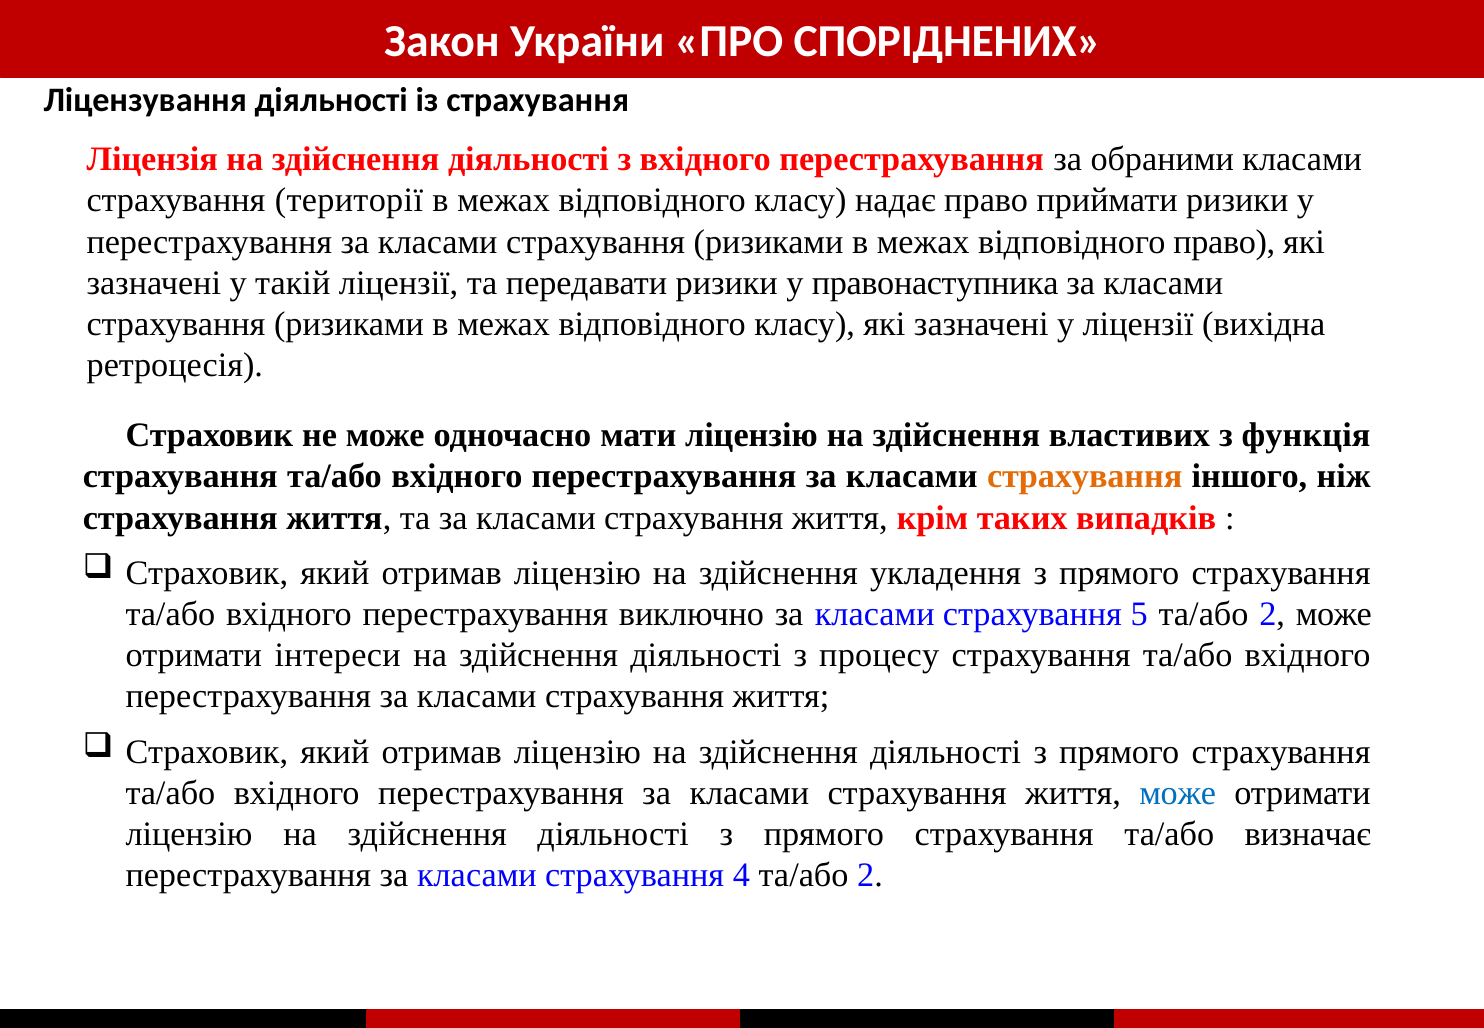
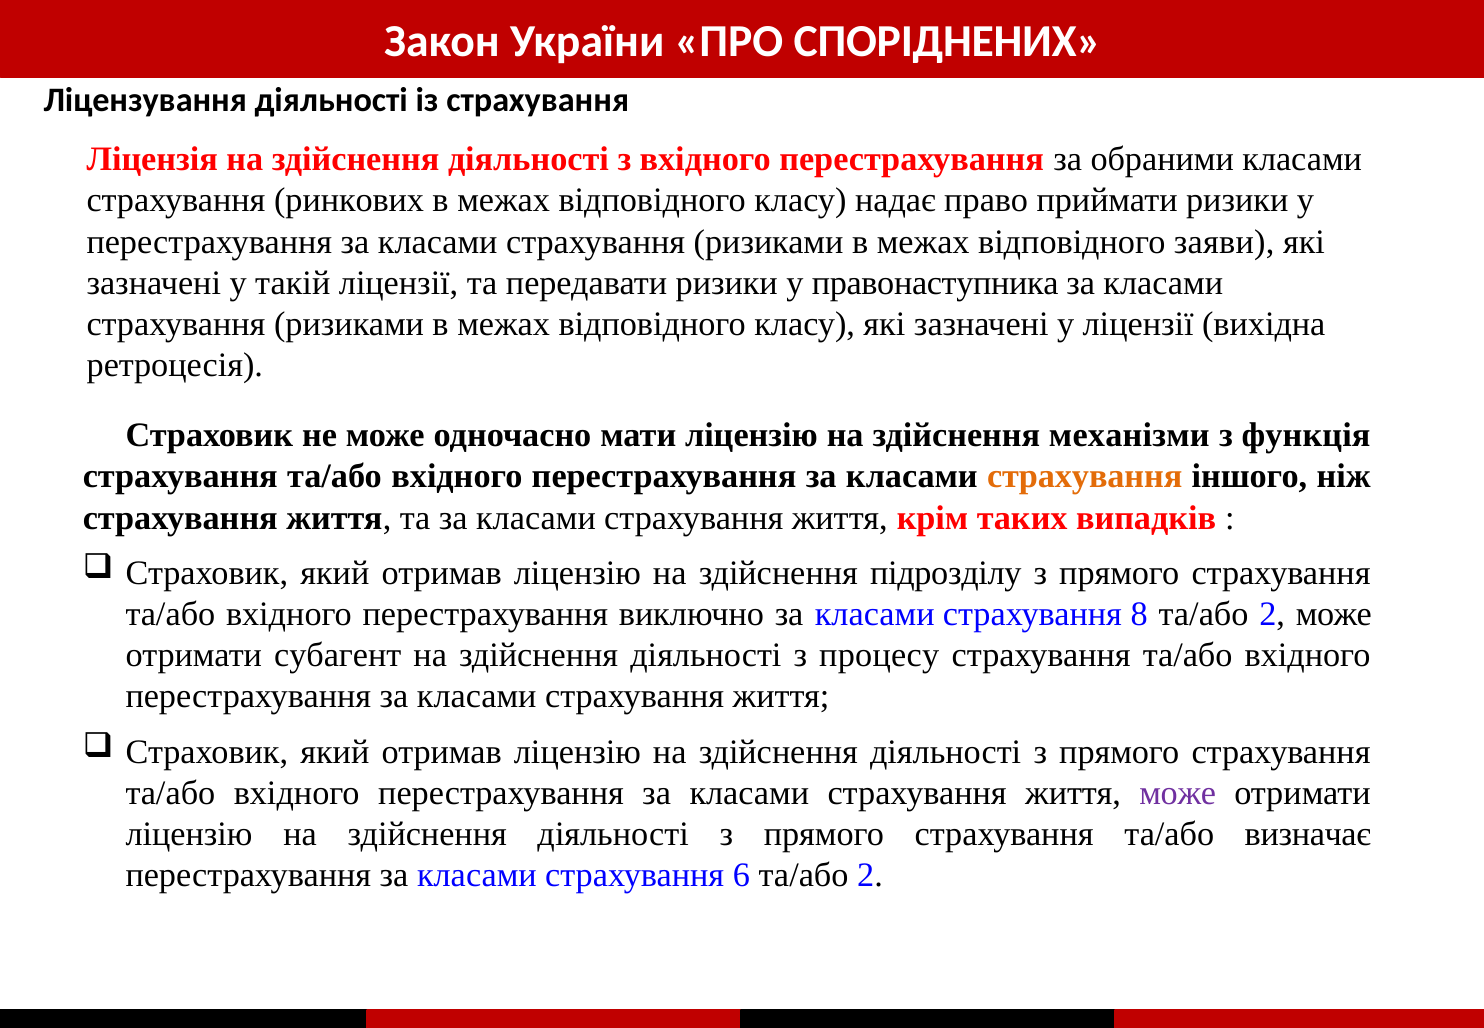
території: території -> ринкових
відповідного право: право -> заяви
властивих: властивих -> механізми
укладення: укладення -> підрозділу
5: 5 -> 8
інтереси: інтереси -> субагент
може at (1178, 793) colour: blue -> purple
4: 4 -> 6
